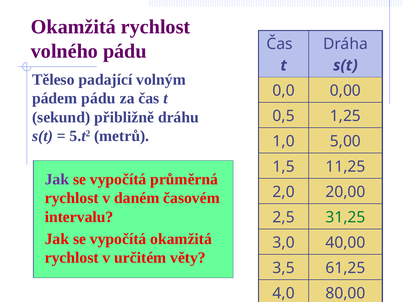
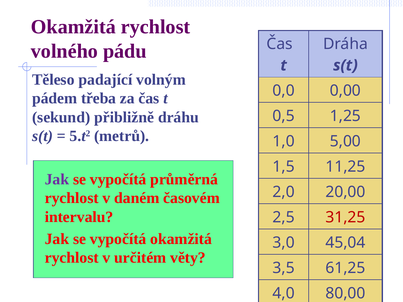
pádem pádu: pádu -> třeba
31,25 colour: green -> red
40,00: 40,00 -> 45,04
